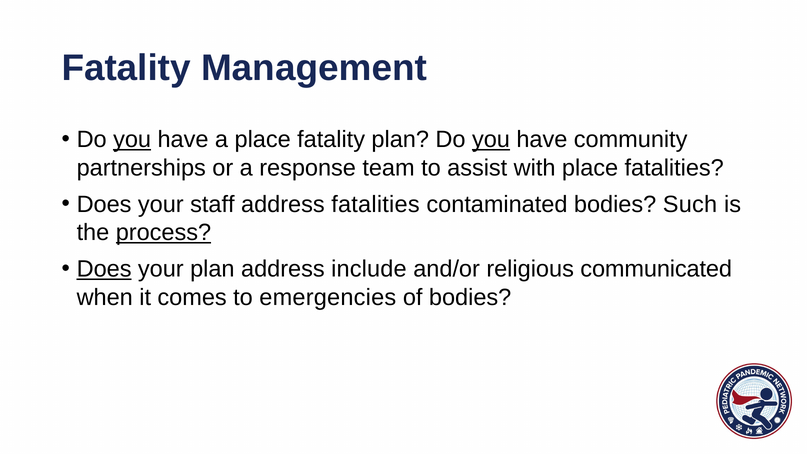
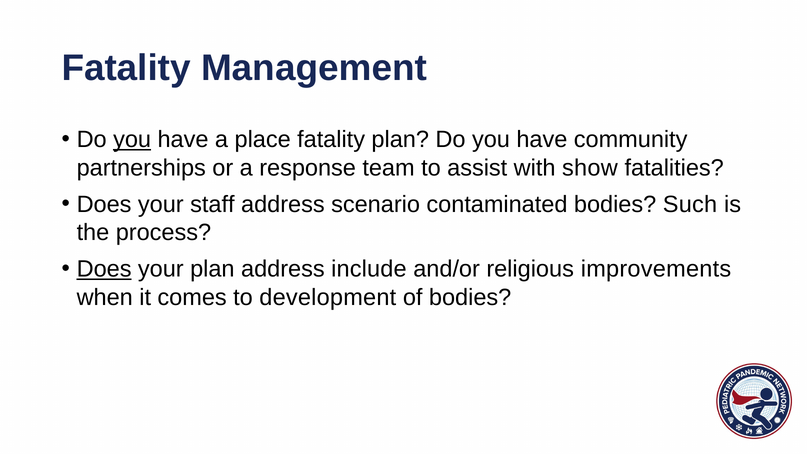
you at (491, 140) underline: present -> none
with place: place -> show
address fatalities: fatalities -> scenario
process underline: present -> none
communicated: communicated -> improvements
emergencies: emergencies -> development
